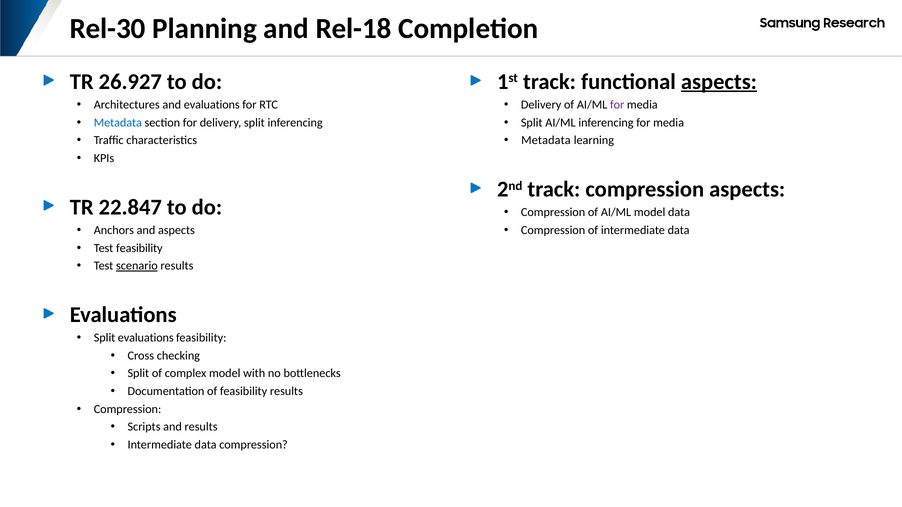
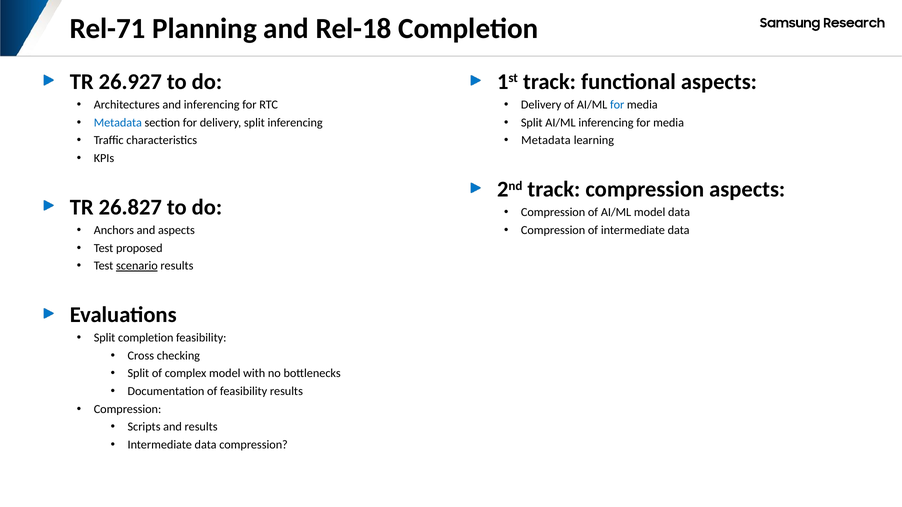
Rel-30: Rel-30 -> Rel-71
aspects at (719, 82) underline: present -> none
and evaluations: evaluations -> inferencing
for at (617, 105) colour: purple -> blue
22.847: 22.847 -> 26.827
Test feasibility: feasibility -> proposed
Split evaluations: evaluations -> completion
